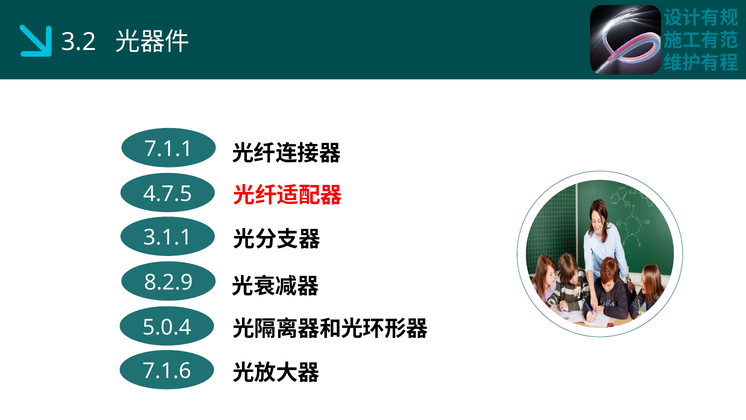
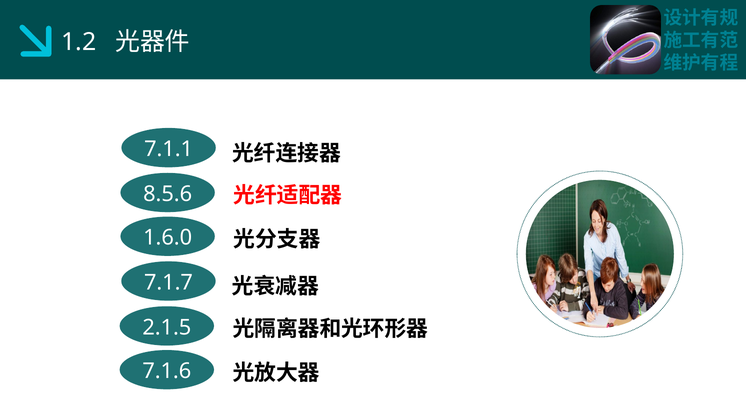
3.2: 3.2 -> 1.2
4.7.5: 4.7.5 -> 8.5.6
3.1.1: 3.1.1 -> 1.6.0
8.2.9: 8.2.9 -> 7.1.7
5.0.4: 5.0.4 -> 2.1.5
